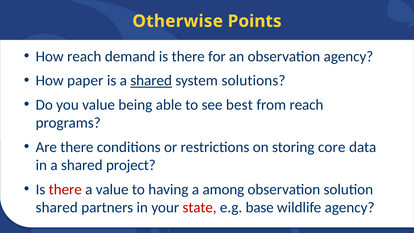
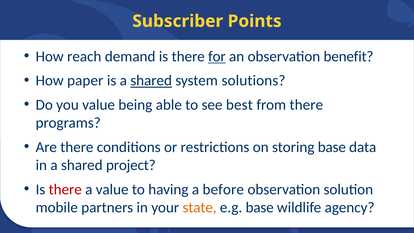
Otherwise: Otherwise -> Subscriber
for underline: none -> present
observation agency: agency -> benefit
from reach: reach -> there
storing core: core -> base
among: among -> before
shared at (57, 207): shared -> mobile
state colour: red -> orange
